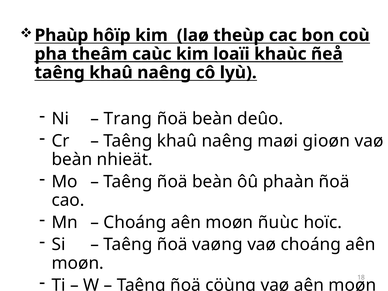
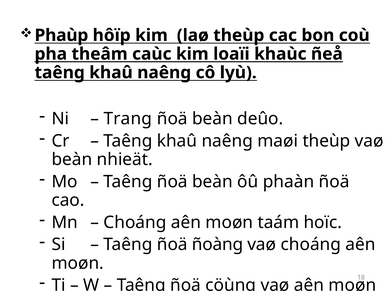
maøi gioøn: gioøn -> theùp
ñuùc: ñuùc -> taám
vaøng: vaøng -> ñoàng
